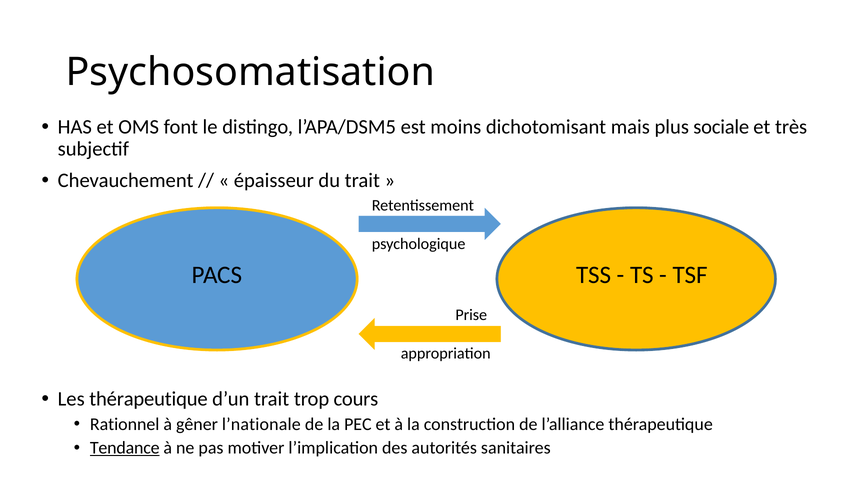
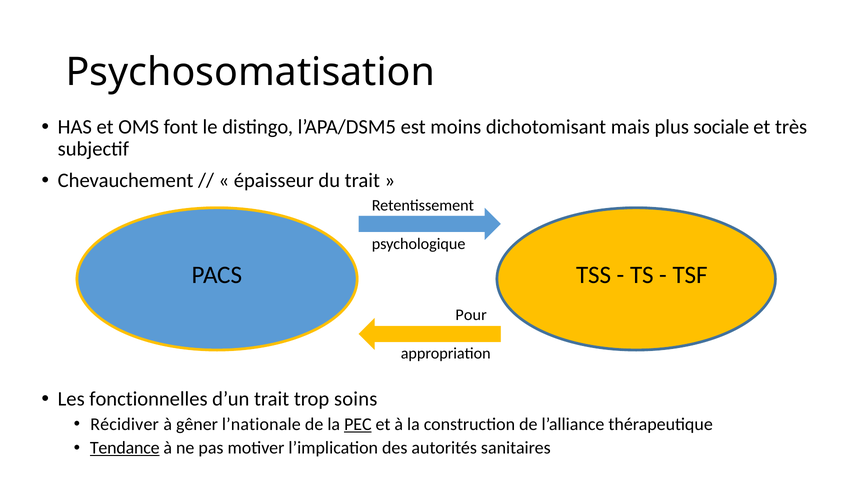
Prise: Prise -> Pour
Les thérapeutique: thérapeutique -> fonctionnelles
cours: cours -> soins
Rationnel: Rationnel -> Récidiver
PEC underline: none -> present
